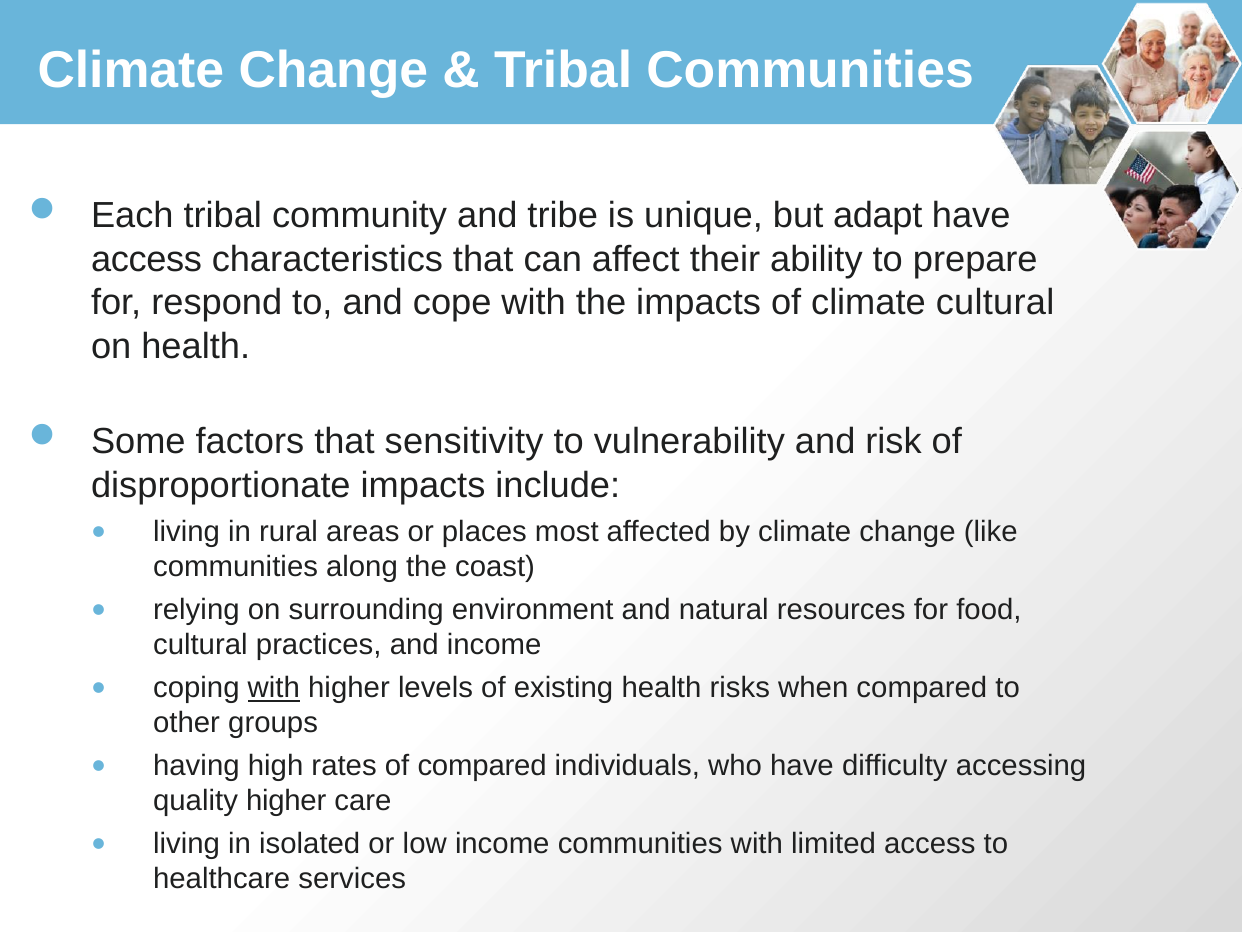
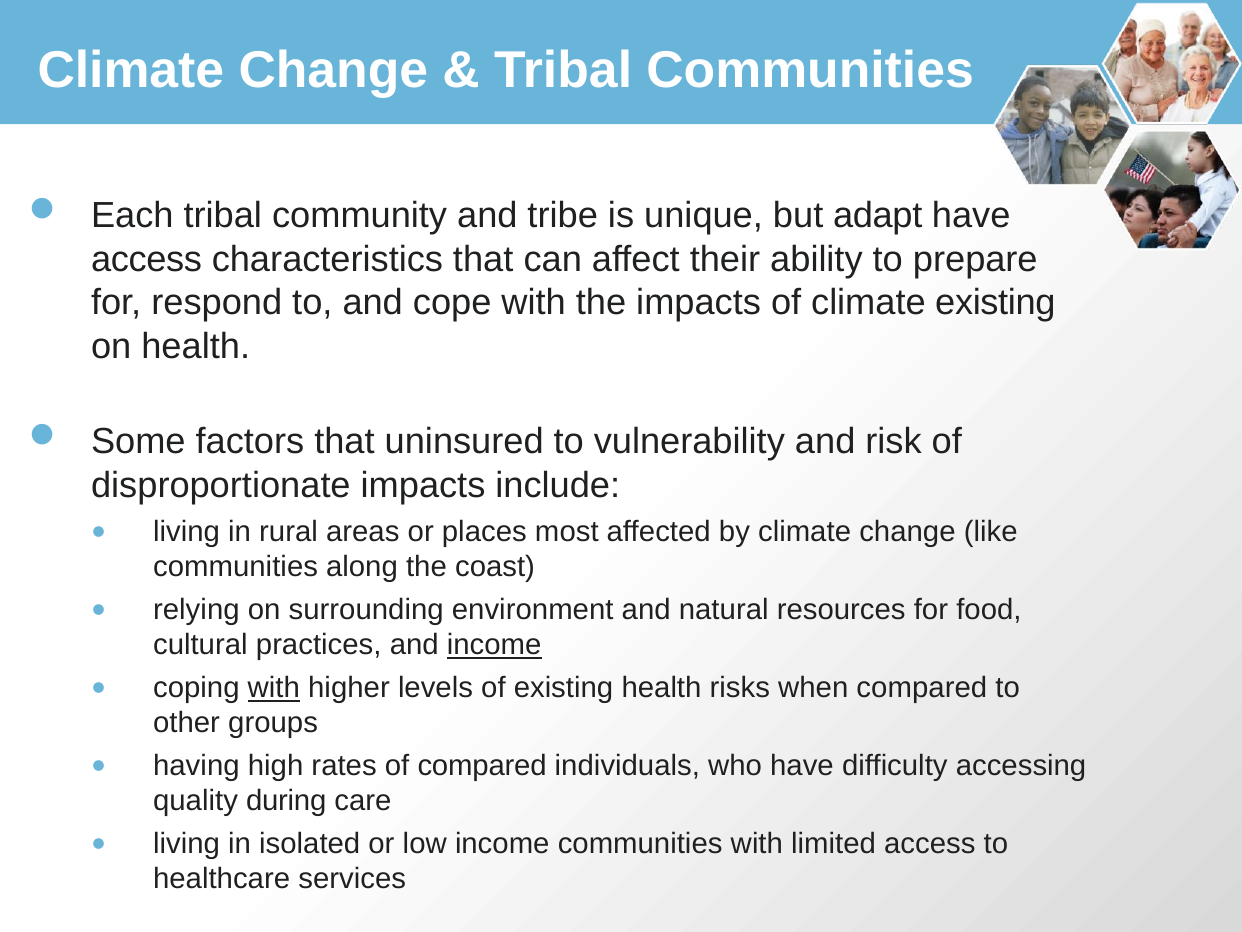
climate cultural: cultural -> existing
sensitivity: sensitivity -> uninsured
income at (494, 645) underline: none -> present
quality higher: higher -> during
